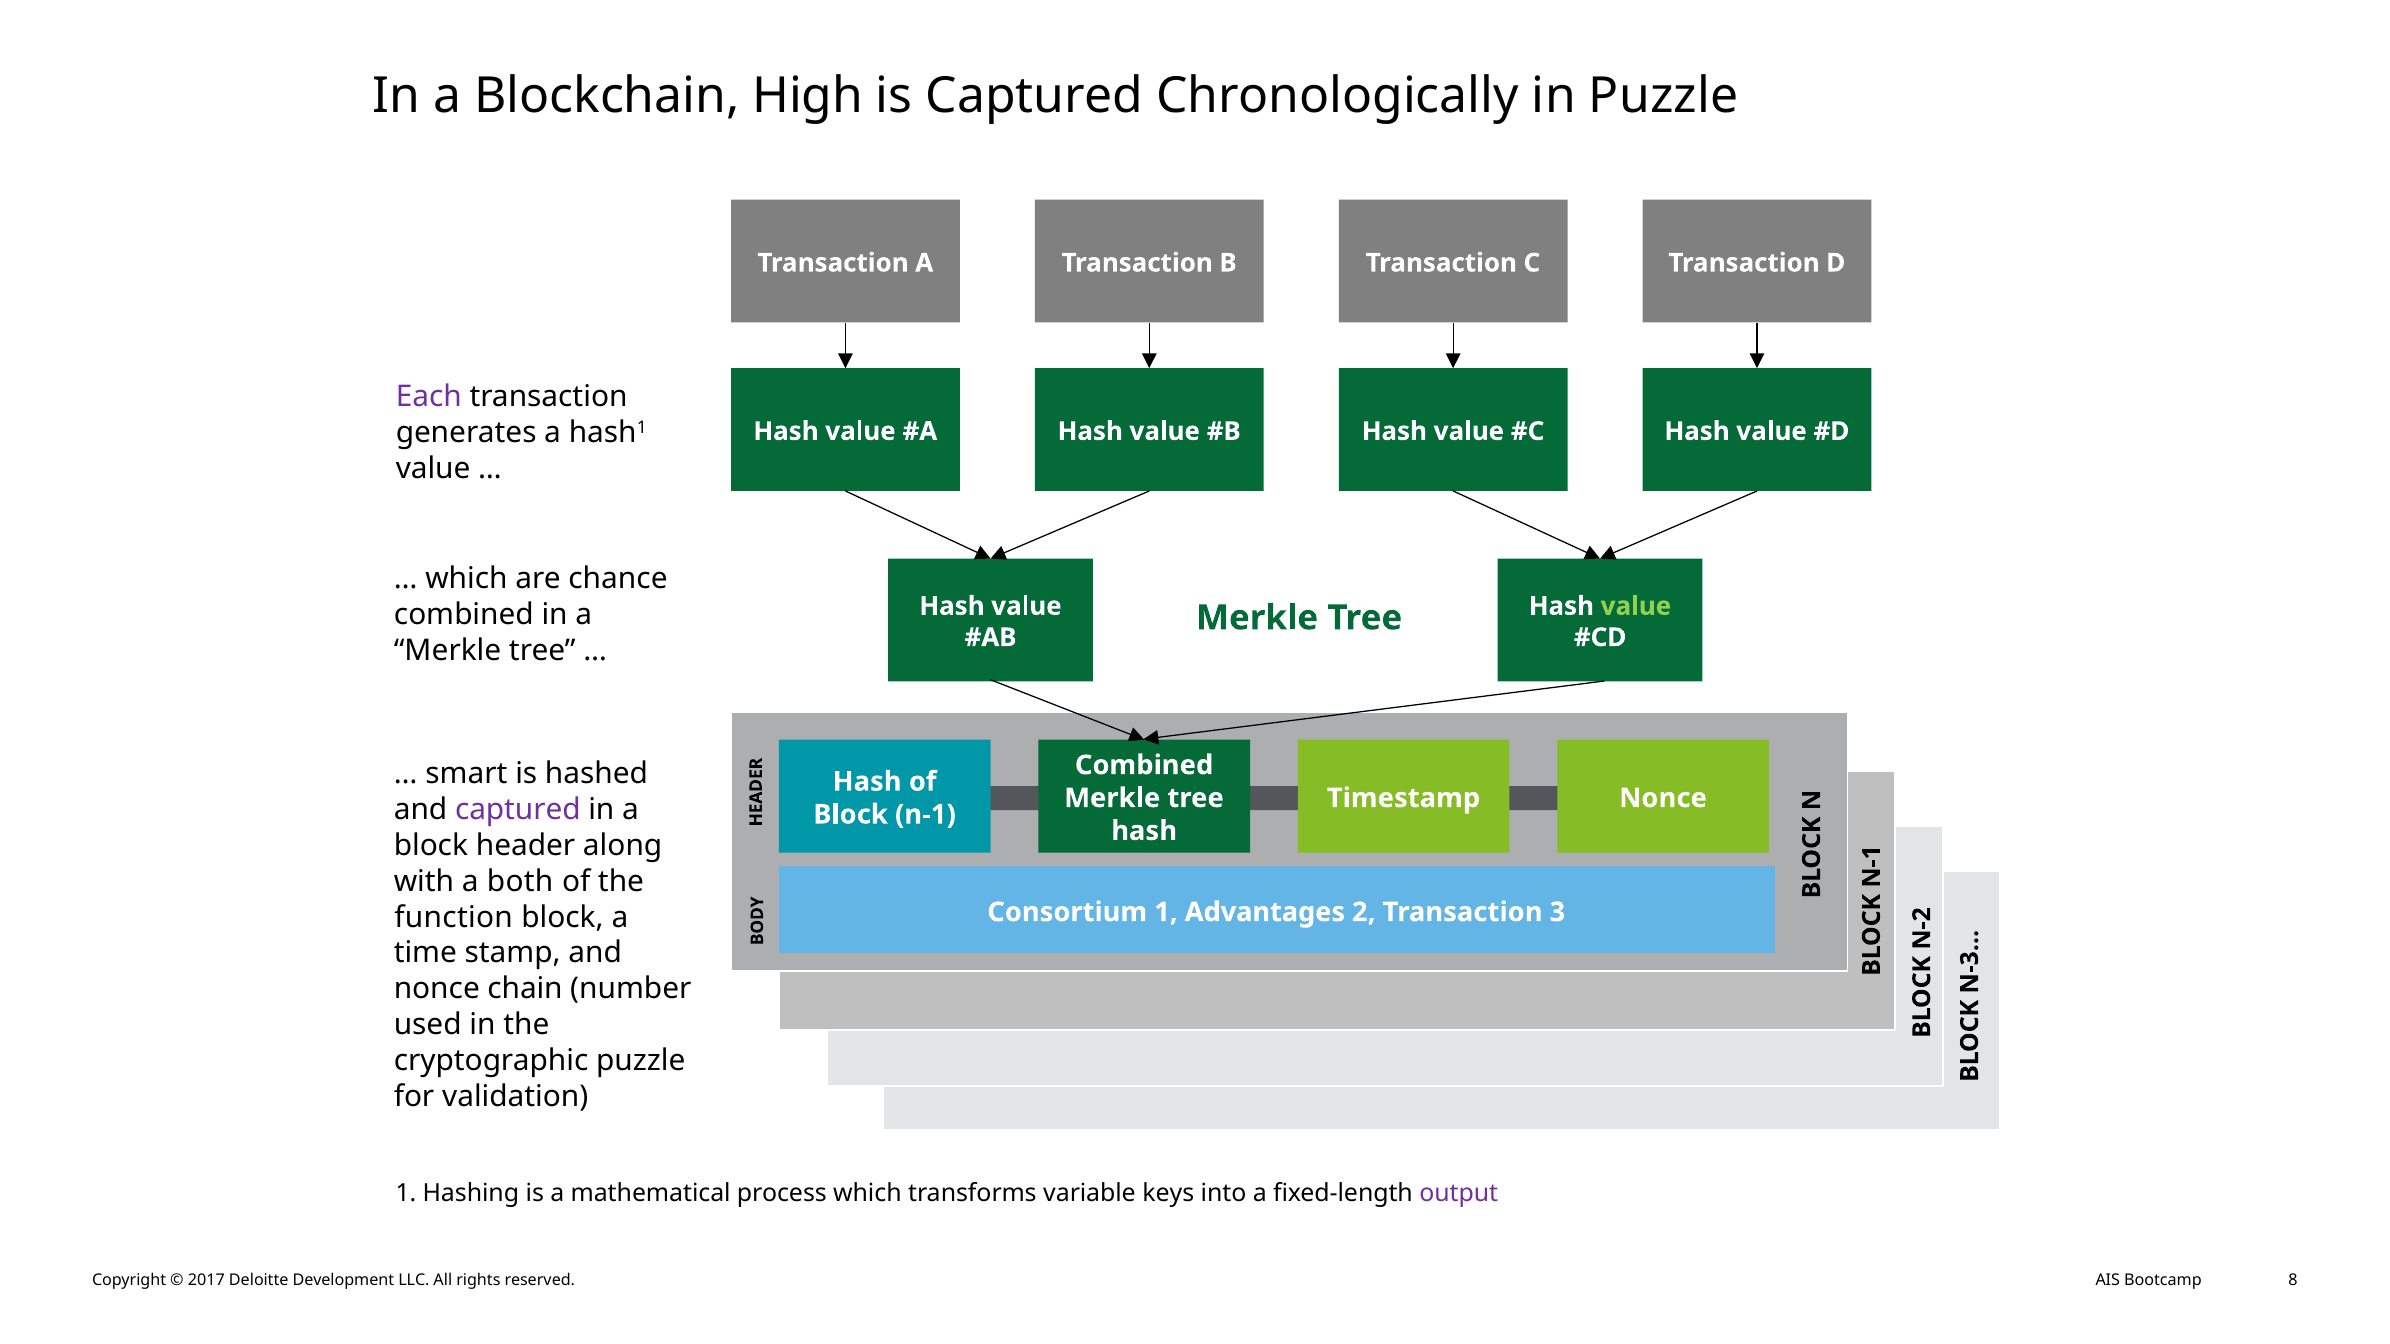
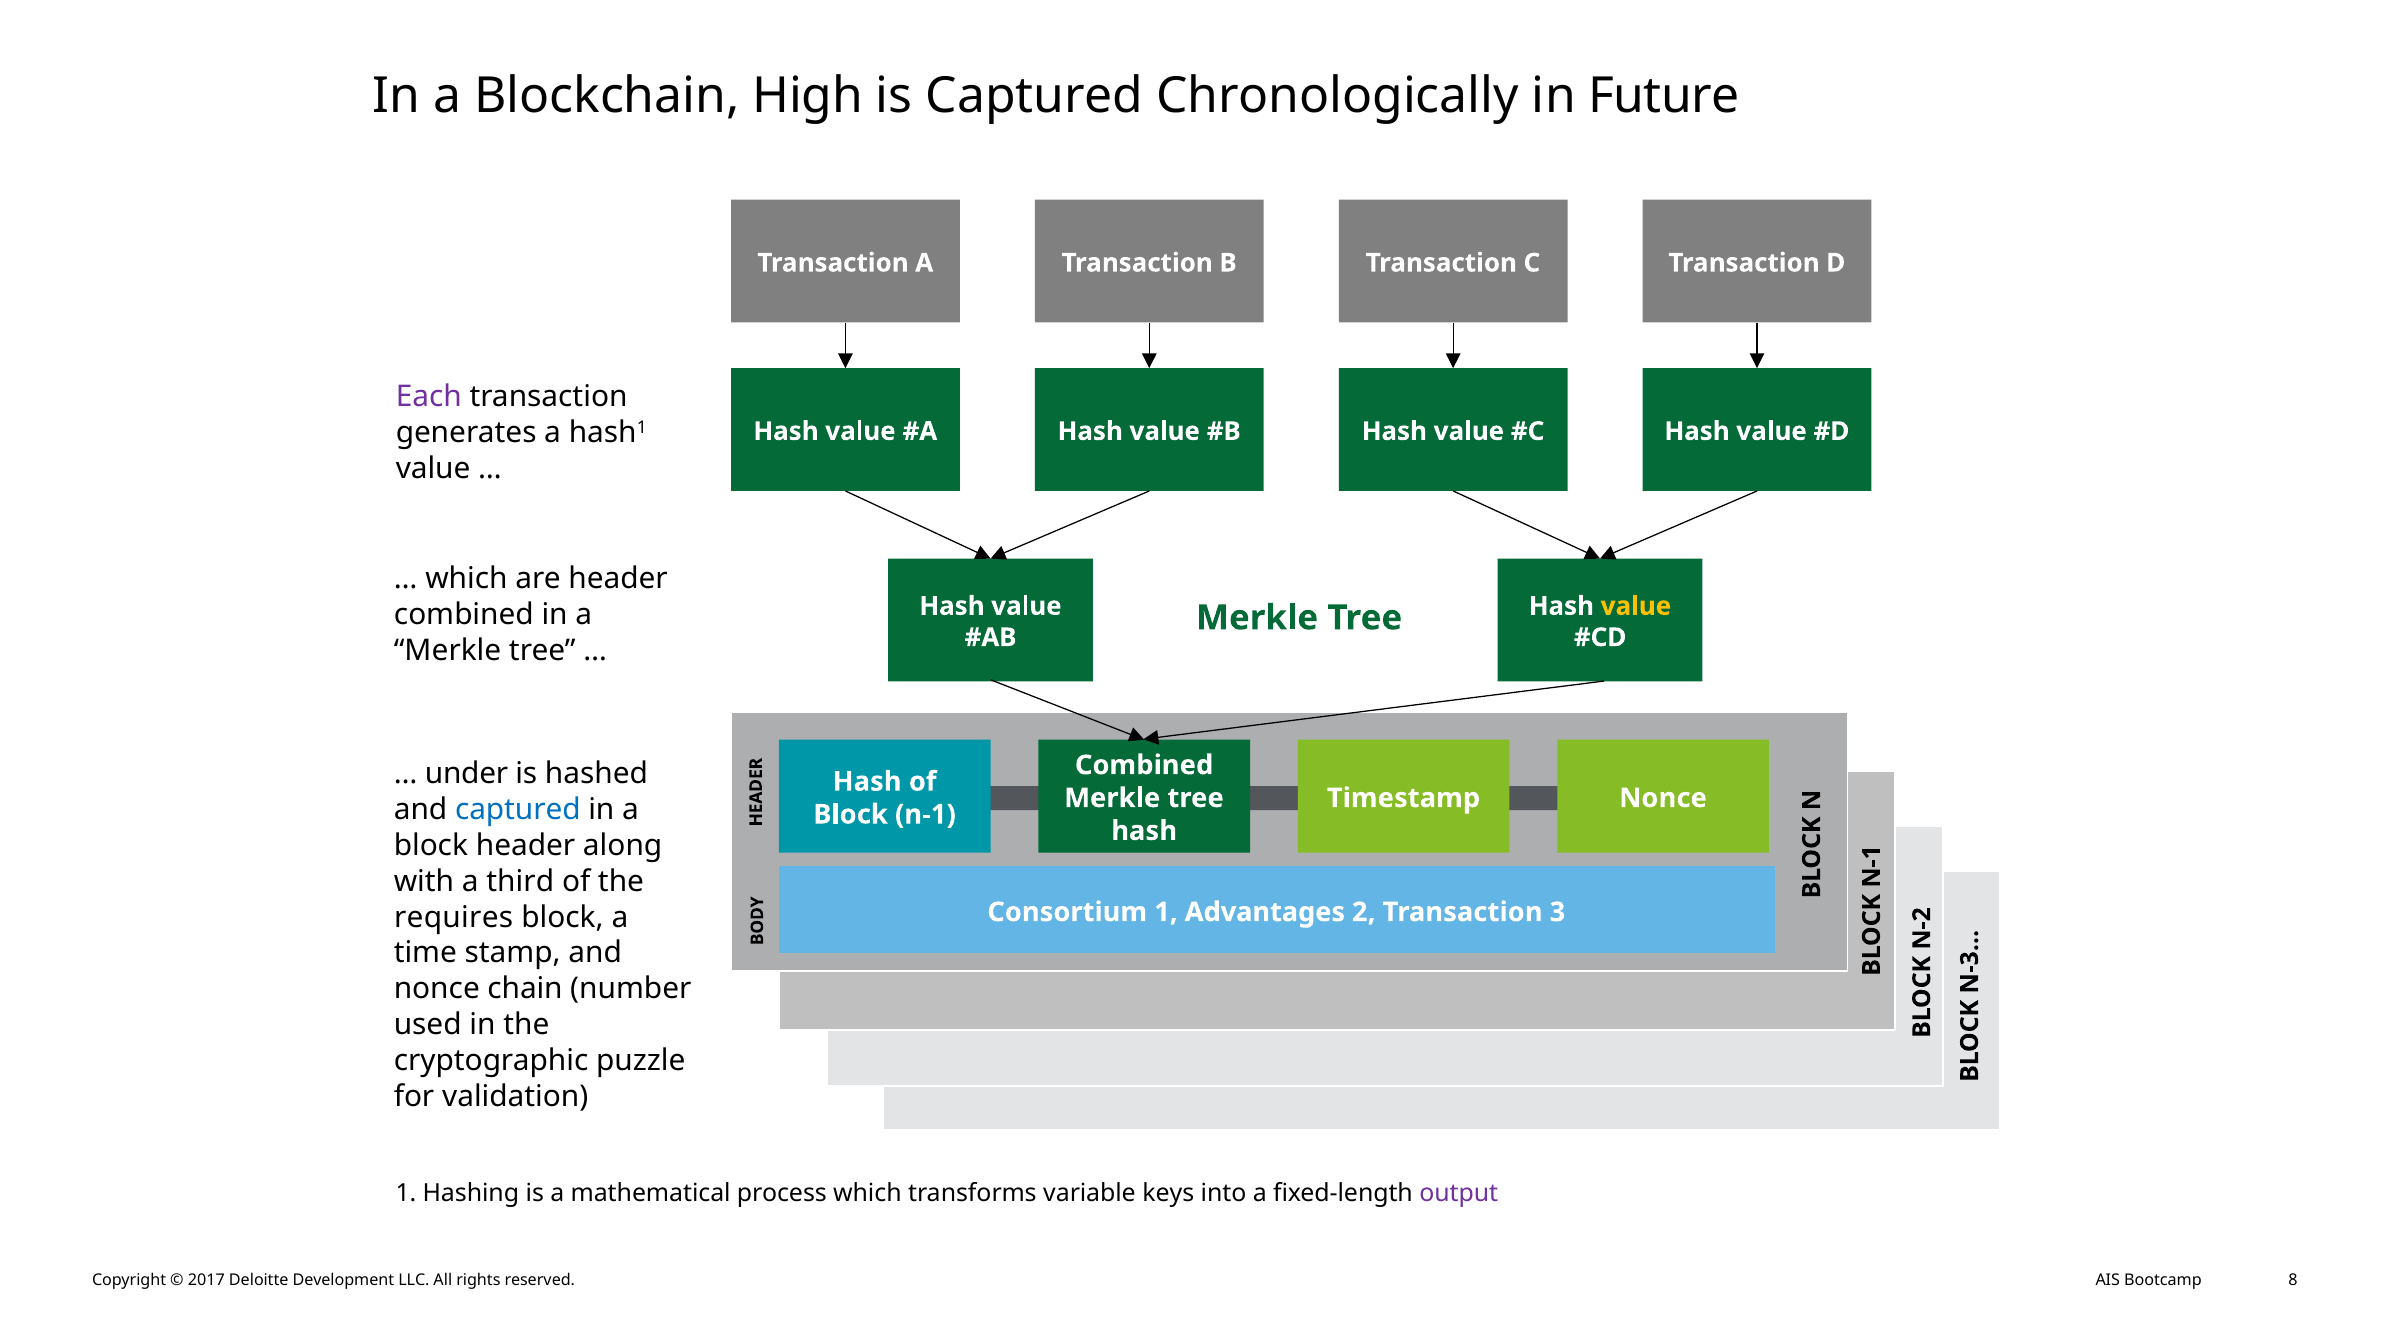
in Puzzle: Puzzle -> Future
are chance: chance -> header
value at (1636, 606) colour: light green -> yellow
smart: smart -> under
captured at (518, 810) colour: purple -> blue
both: both -> third
function: function -> requires
